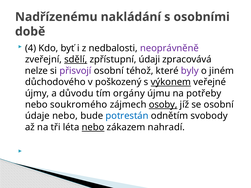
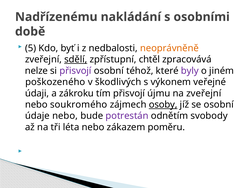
4: 4 -> 5
neoprávněně colour: purple -> orange
údaji: údaji -> chtěl
důchodového: důchodového -> poškozeného
poškozený: poškozený -> škodlivých
výkonem underline: present -> none
újmy: újmy -> údaji
důvodu: důvodu -> zákroku
tím orgány: orgány -> přisvojí
na potřeby: potřeby -> zveřejní
potrestán colour: blue -> purple
nebo at (93, 127) underline: present -> none
nahradí: nahradí -> poměru
